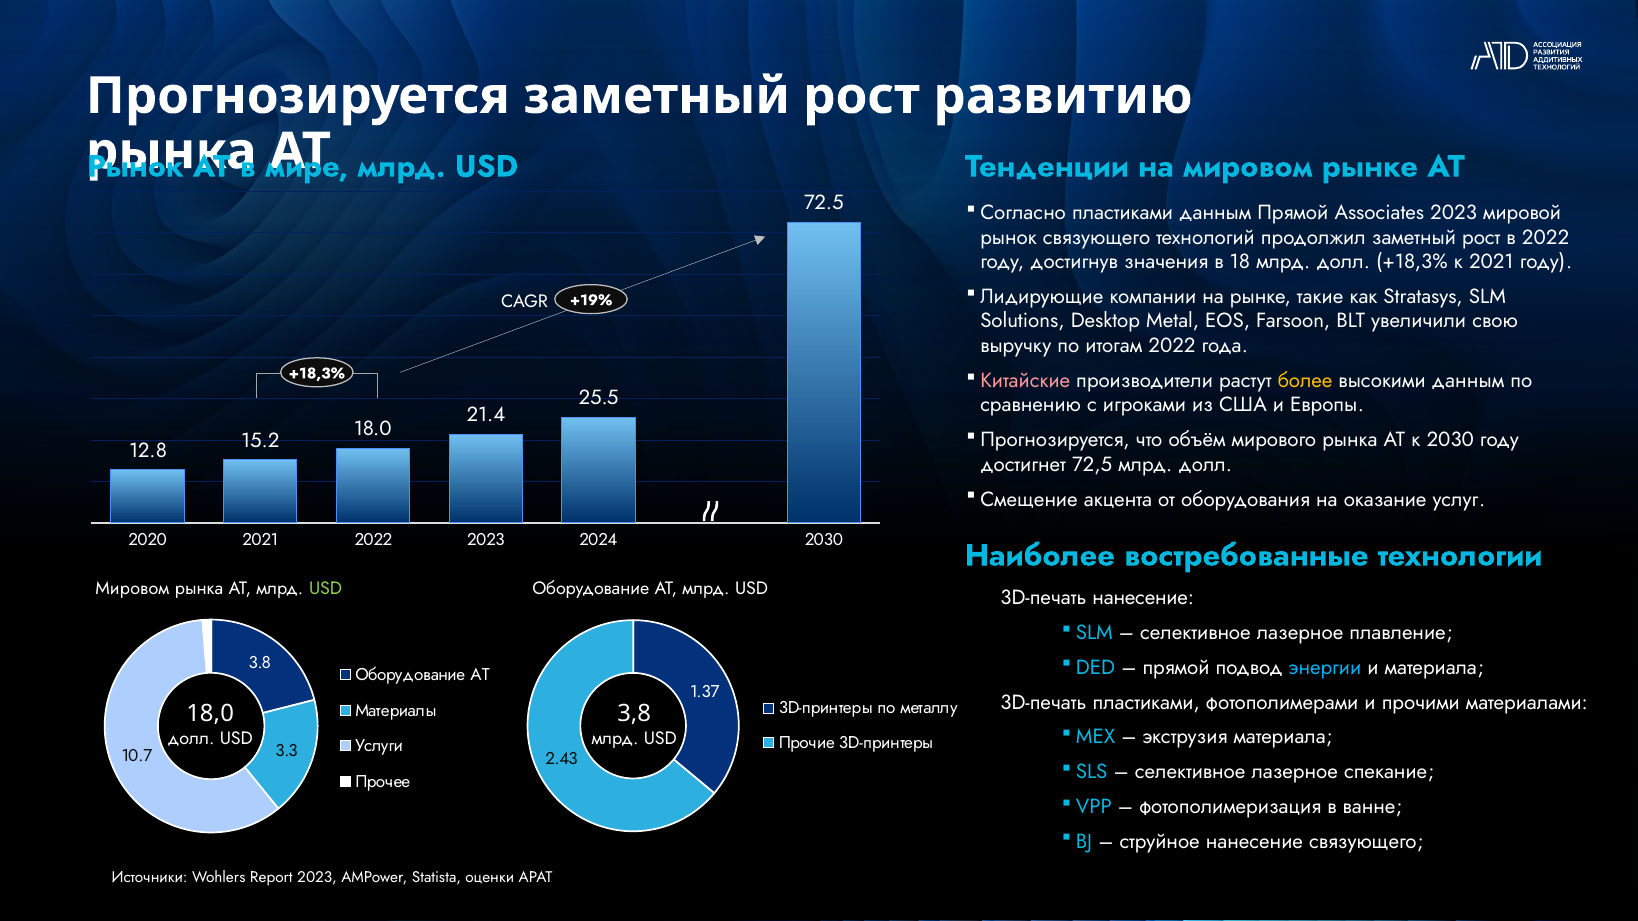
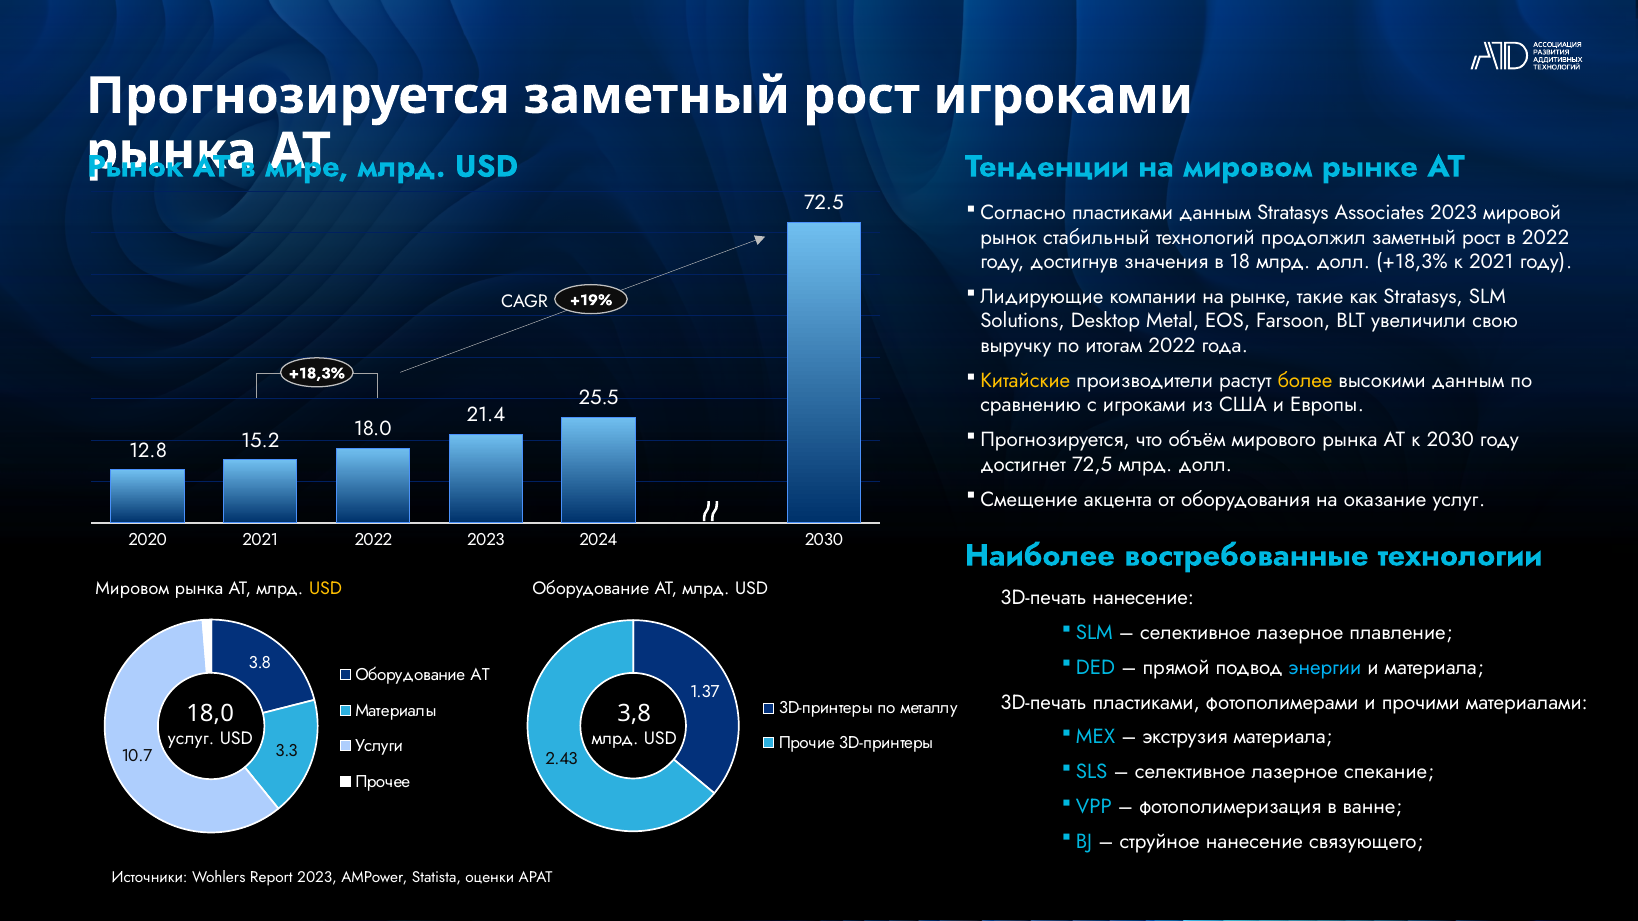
рост развитию: развитию -> игроками
данным Прямой: Прямой -> Stratasys
рынок связующего: связующего -> стабильный
Китайские colour: pink -> yellow
USD at (326, 589) colour: light green -> yellow
долл at (191, 739): долл -> услуг
